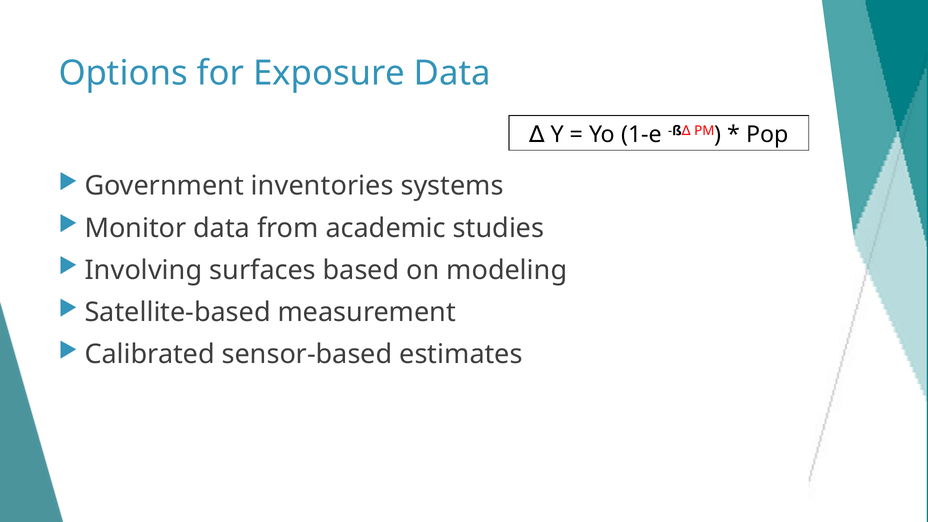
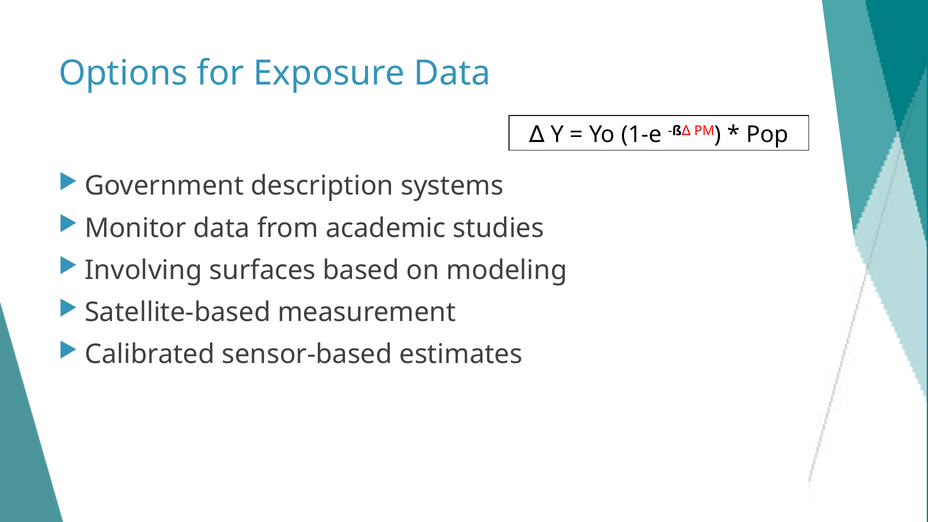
inventories: inventories -> description
